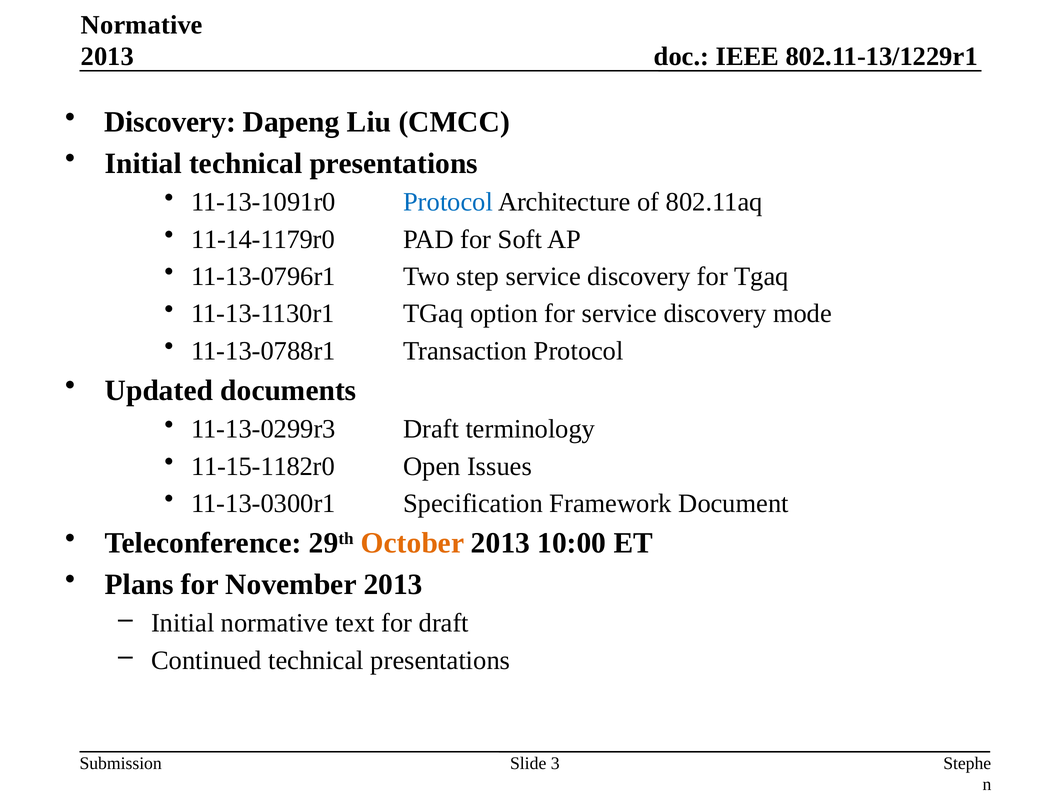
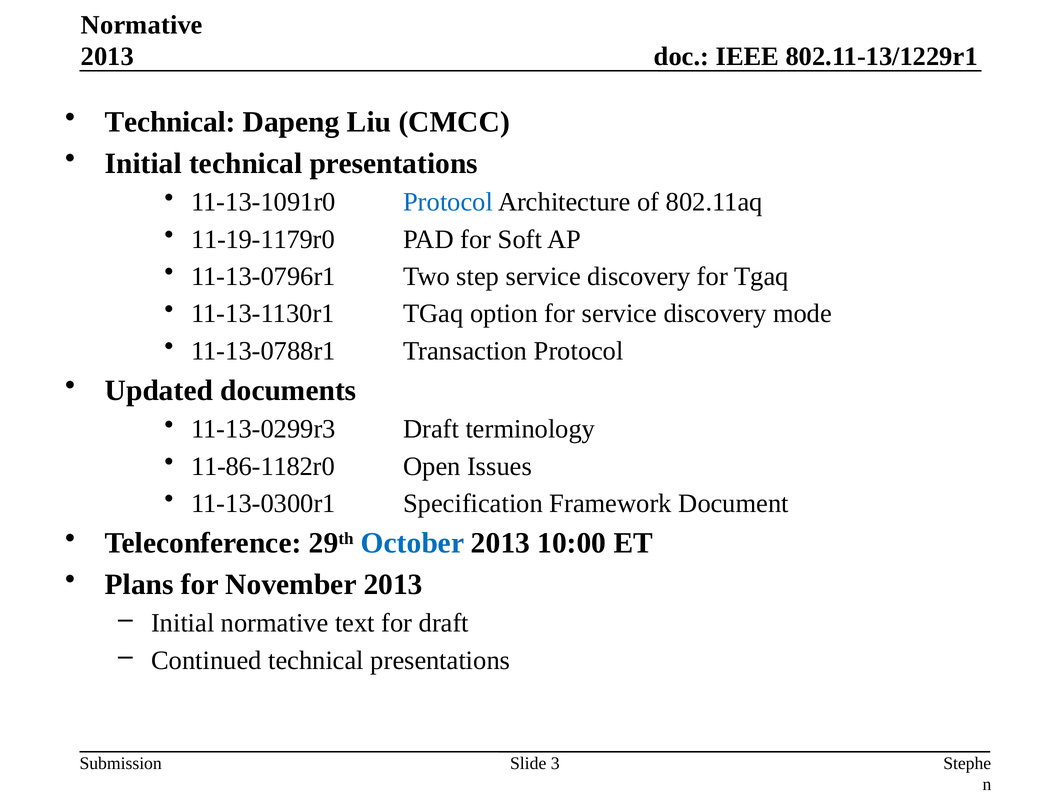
Discovery at (170, 122): Discovery -> Technical
11-14-1179r0: 11-14-1179r0 -> 11-19-1179r0
11-15-1182r0: 11-15-1182r0 -> 11-86-1182r0
October colour: orange -> blue
